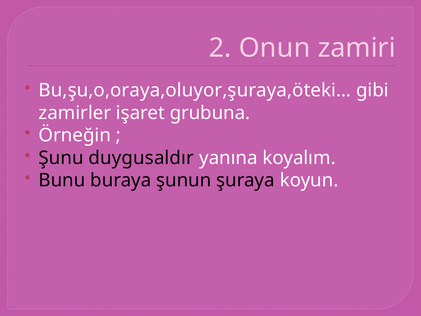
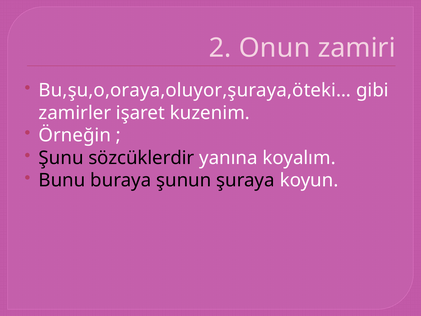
grubuna: grubuna -> kuzenim
duygusaldır: duygusaldır -> sözcüklerdir
